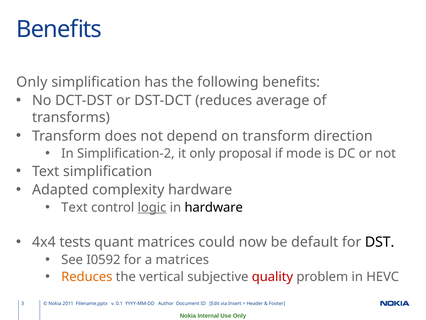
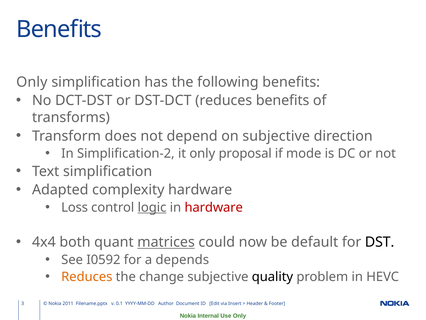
reduces average: average -> benefits
on transform: transform -> subjective
Text at (74, 207): Text -> Loss
hardware at (214, 207) colour: black -> red
tests: tests -> both
matrices at (166, 242) underline: none -> present
a matrices: matrices -> depends
vertical: vertical -> change
quality colour: red -> black
